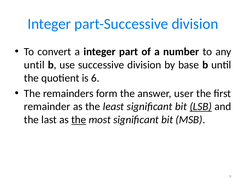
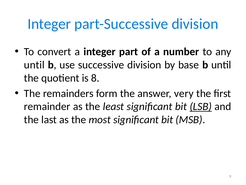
6: 6 -> 8
user: user -> very
the at (79, 119) underline: present -> none
